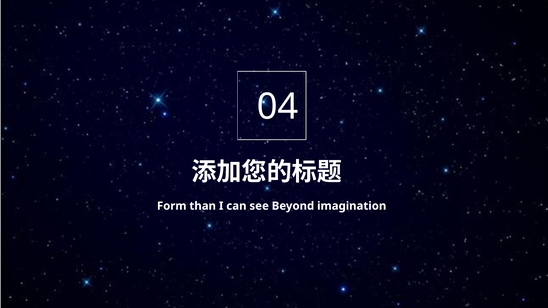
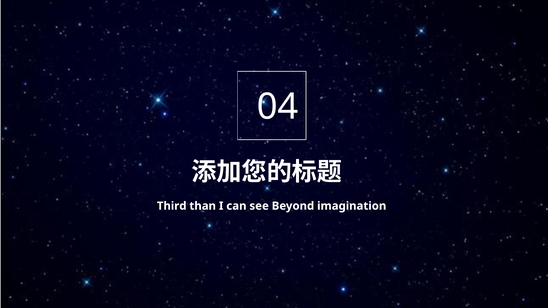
Form: Form -> Third
